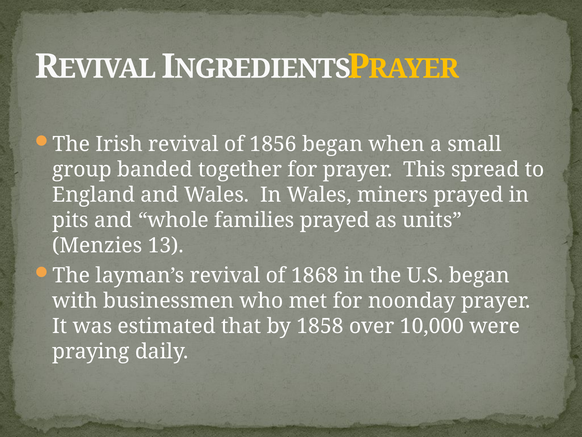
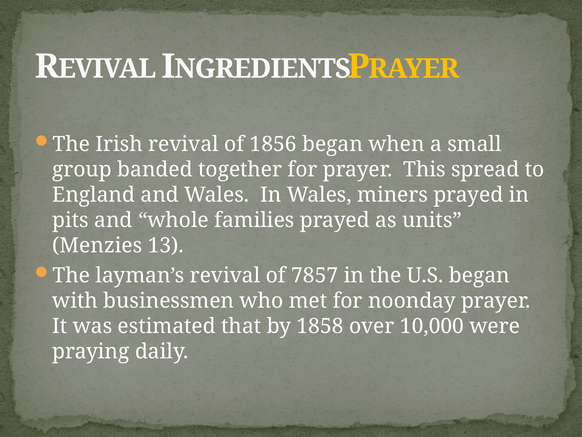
1868: 1868 -> 7857
